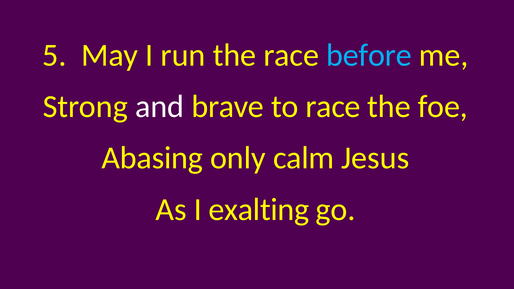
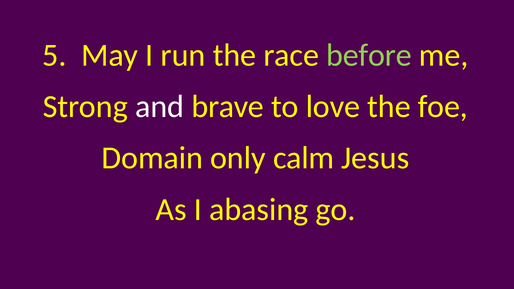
before colour: light blue -> light green
to race: race -> love
Abasing: Abasing -> Domain
exalting: exalting -> abasing
